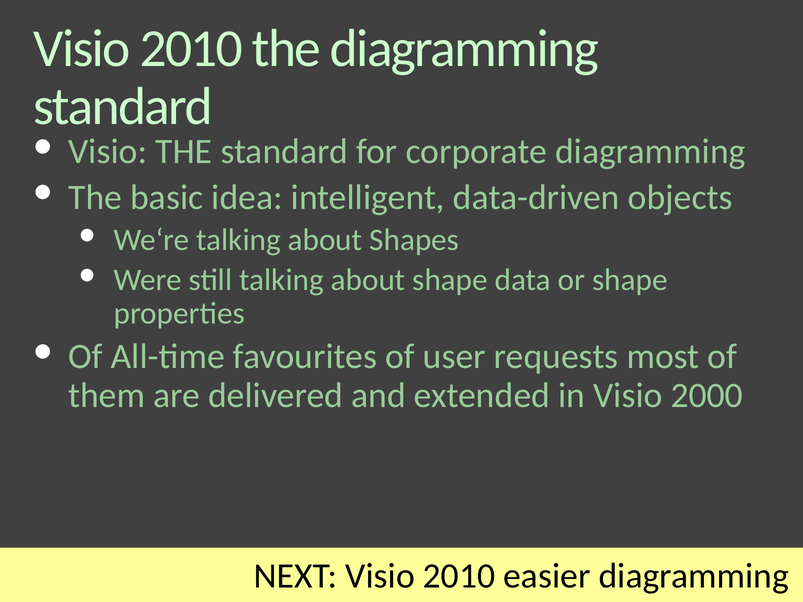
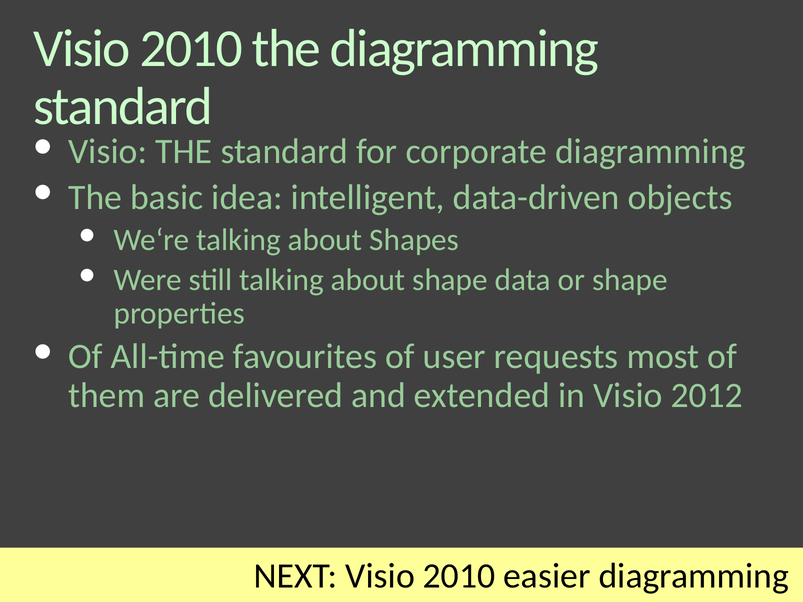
2000: 2000 -> 2012
